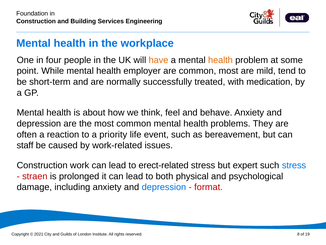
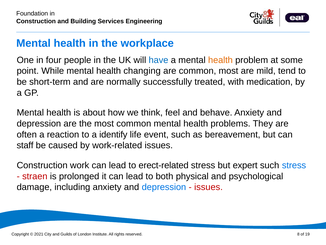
have colour: orange -> blue
employer: employer -> changing
priority: priority -> identify
format at (208, 187): format -> issues
